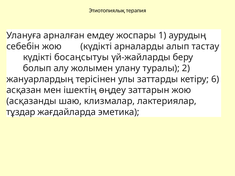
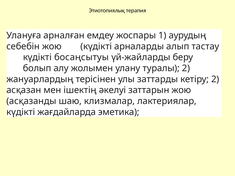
кетiру 6: 6 -> 2
өңдеу: өңдеу -> әкелуі
тұздар at (21, 112): тұздар -> күдікті
